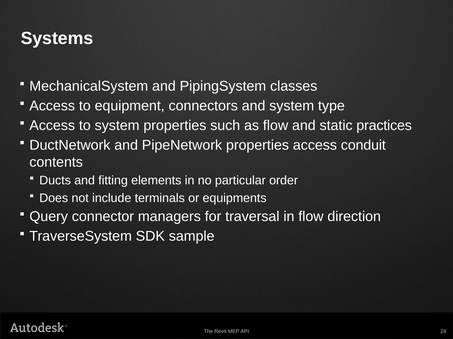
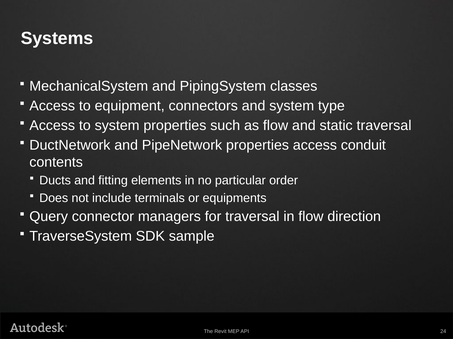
static practices: practices -> traversal
